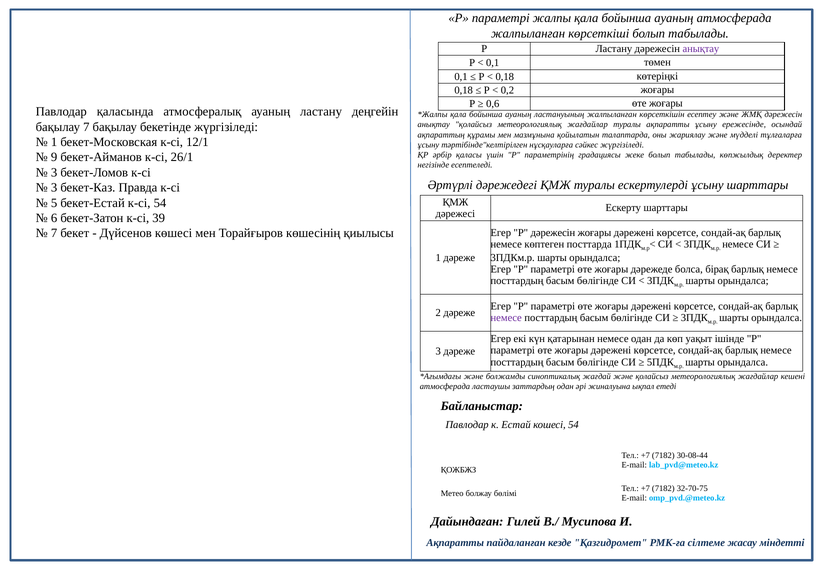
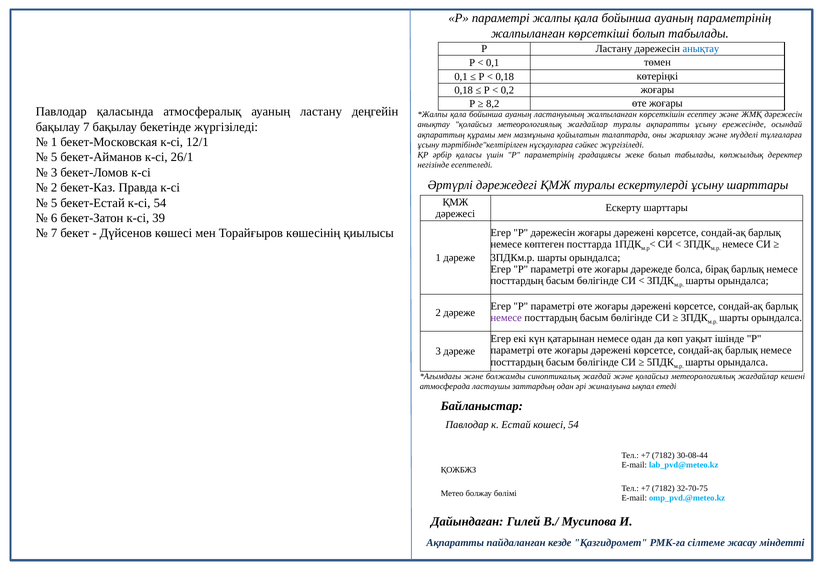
ауаның атмосферада: атмосферада -> параметрінің
анықтау at (701, 49) colour: purple -> blue
0,6: 0,6 -> 8,2
9 at (54, 157): 9 -> 5
3 at (54, 188): 3 -> 2
